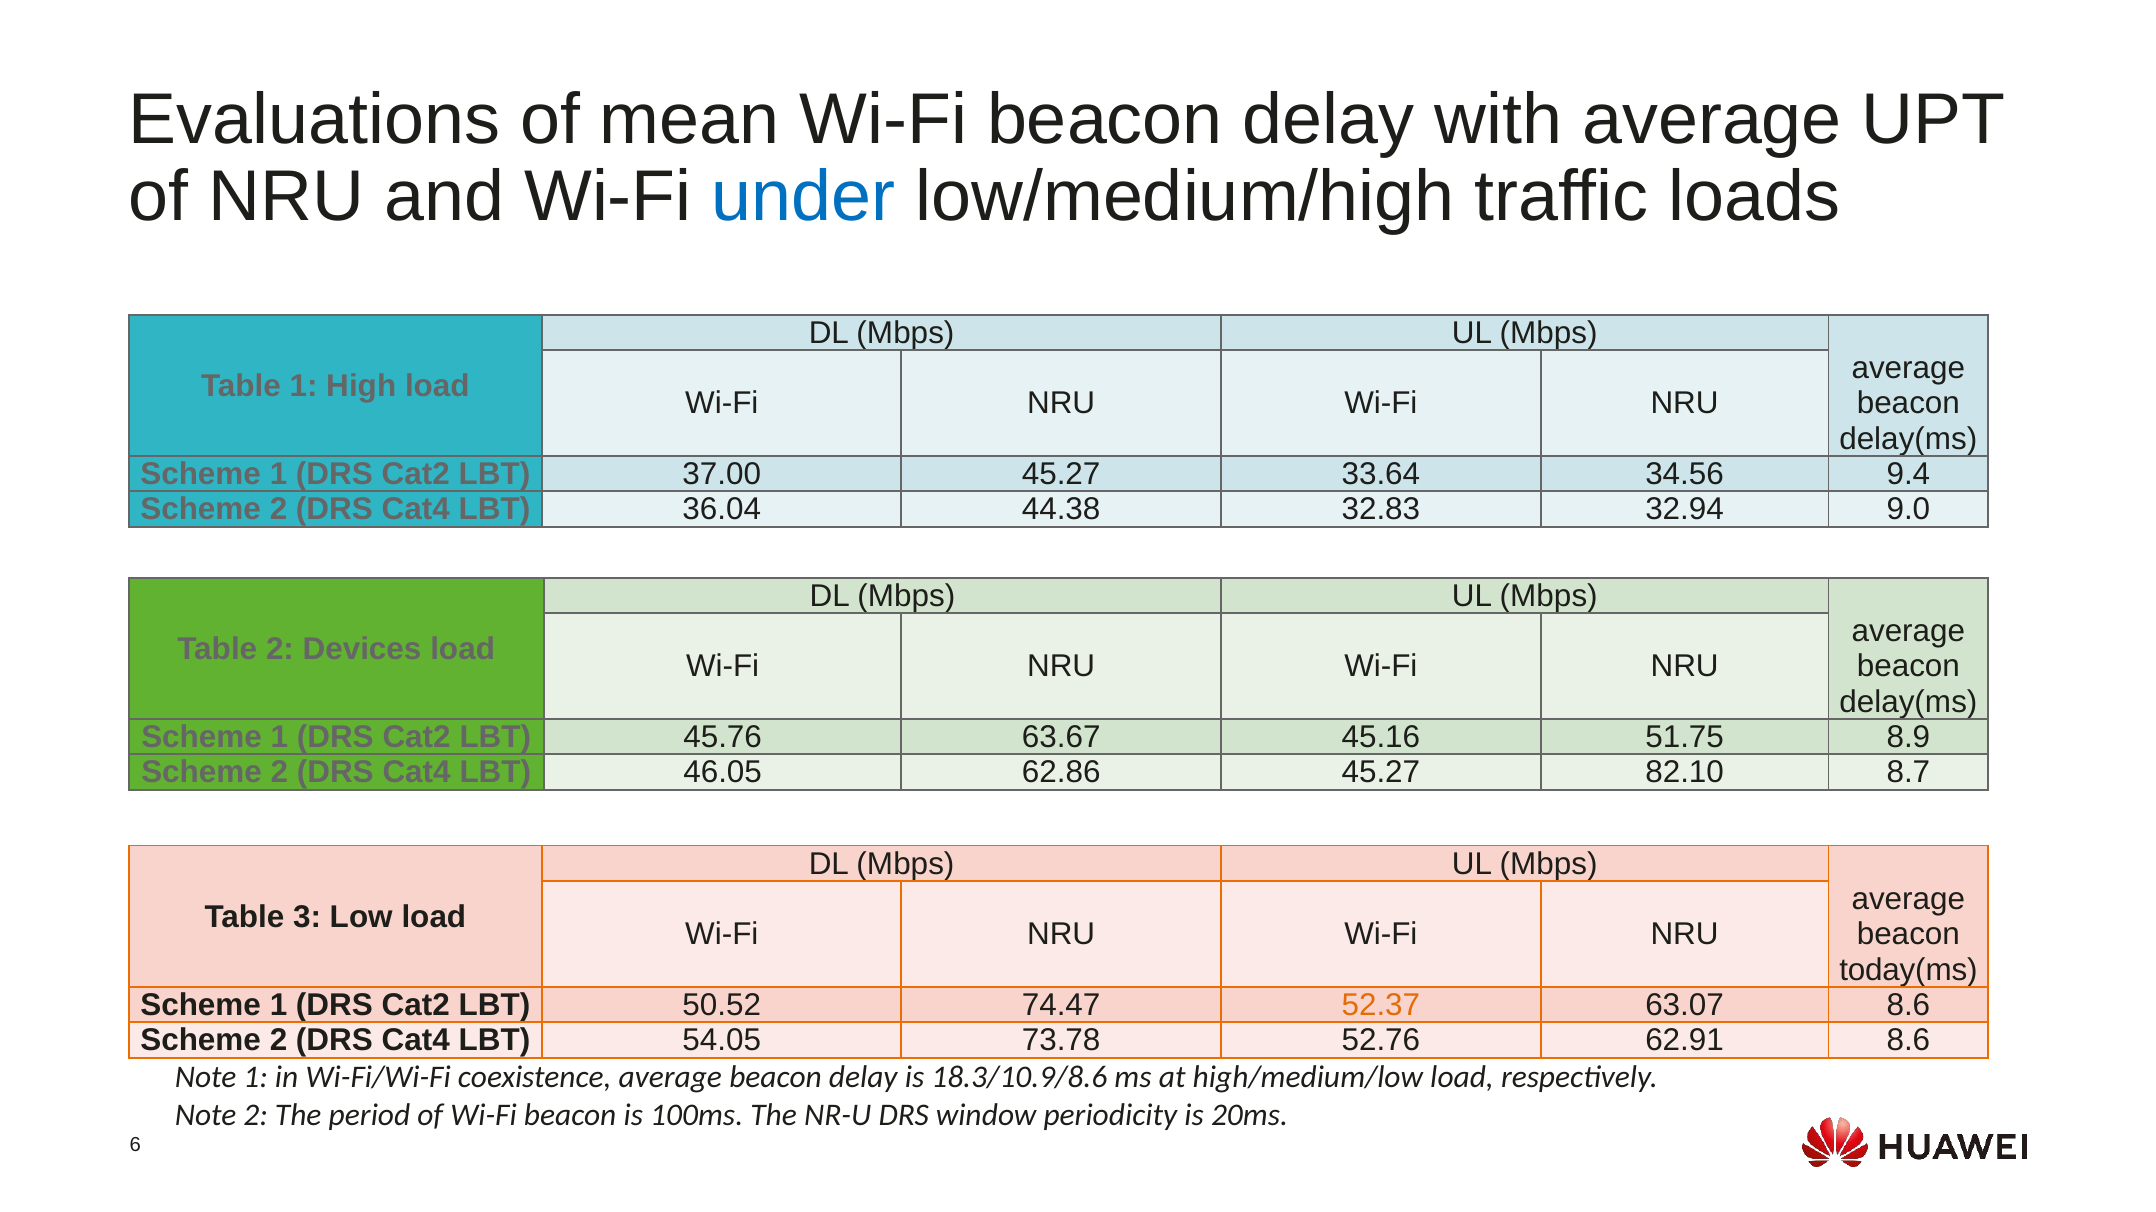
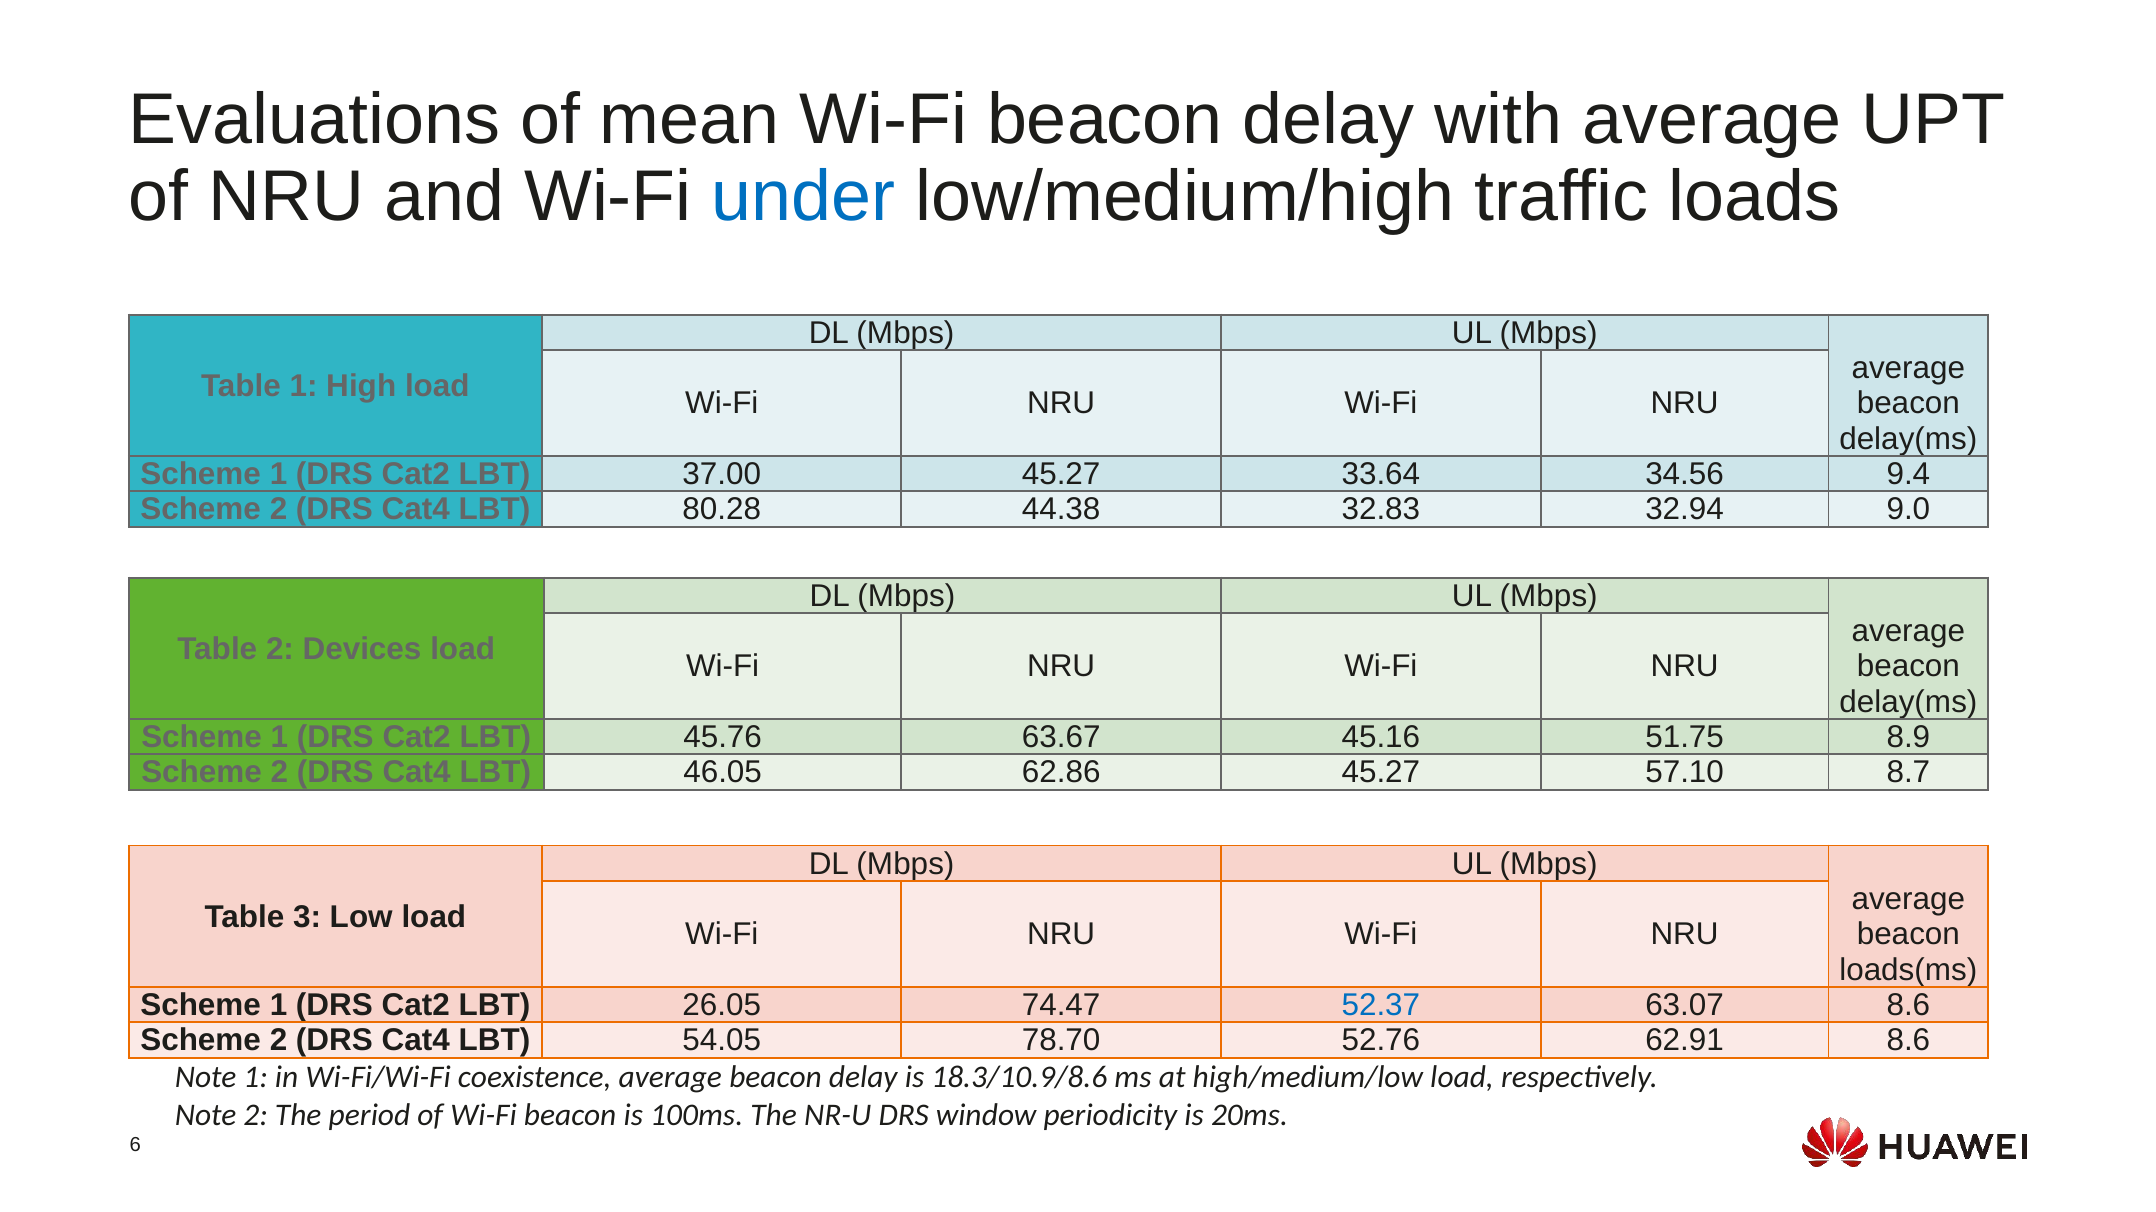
36.04: 36.04 -> 80.28
82.10: 82.10 -> 57.10
today(ms: today(ms -> loads(ms
50.52: 50.52 -> 26.05
52.37 colour: orange -> blue
73.78: 73.78 -> 78.70
